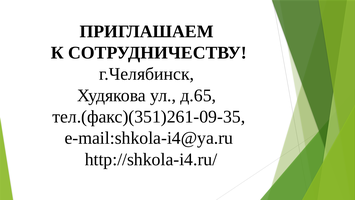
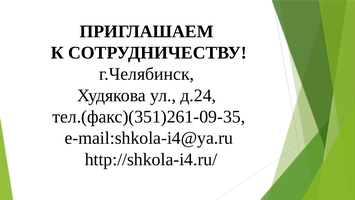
д.65: д.65 -> д.24
